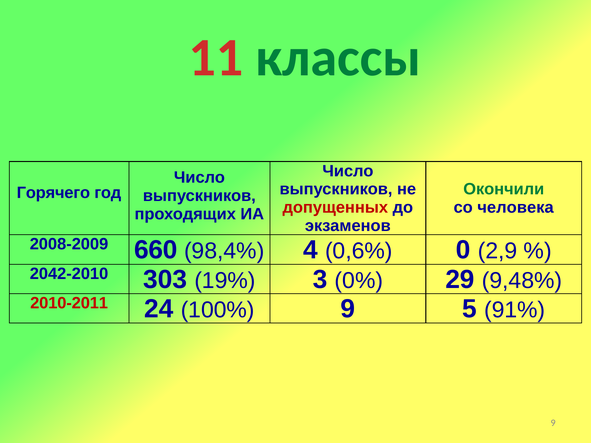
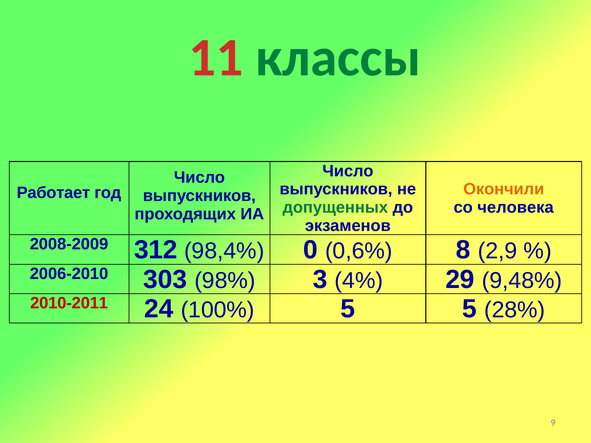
Окончили colour: green -> orange
Горячего: Горячего -> Работает
допущенных colour: red -> green
660: 660 -> 312
4: 4 -> 0
0: 0 -> 8
2042-2010: 2042-2010 -> 2006-2010
19%: 19% -> 98%
0%: 0% -> 4%
100% 9: 9 -> 5
91%: 91% -> 28%
